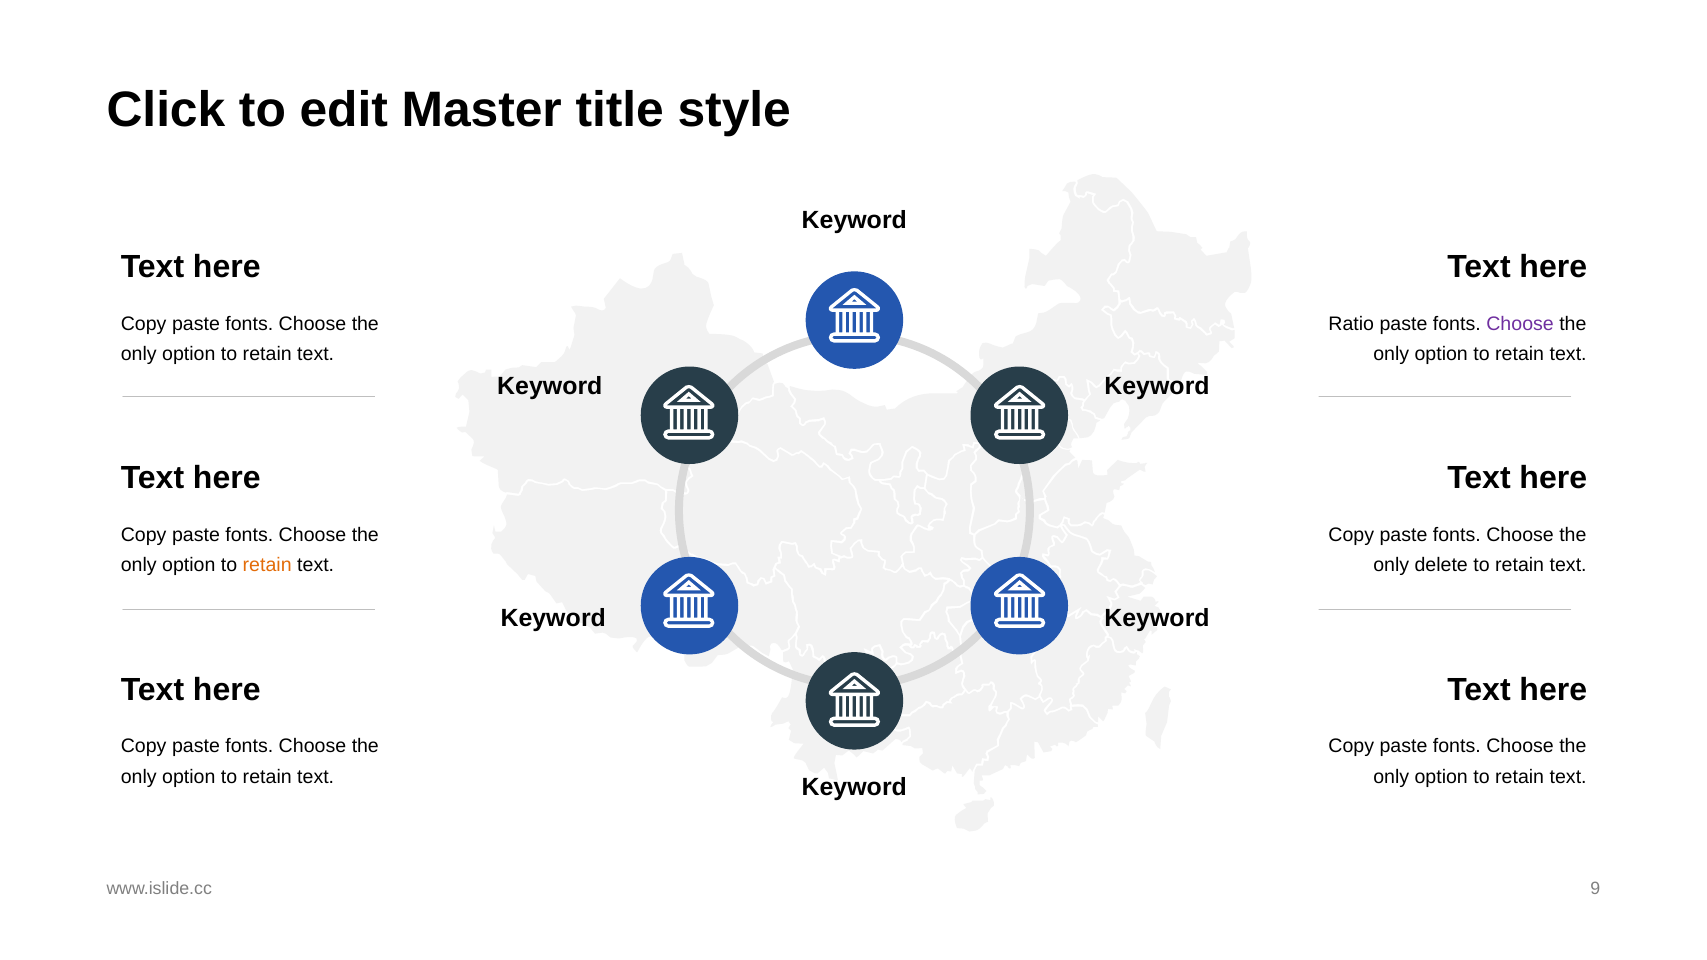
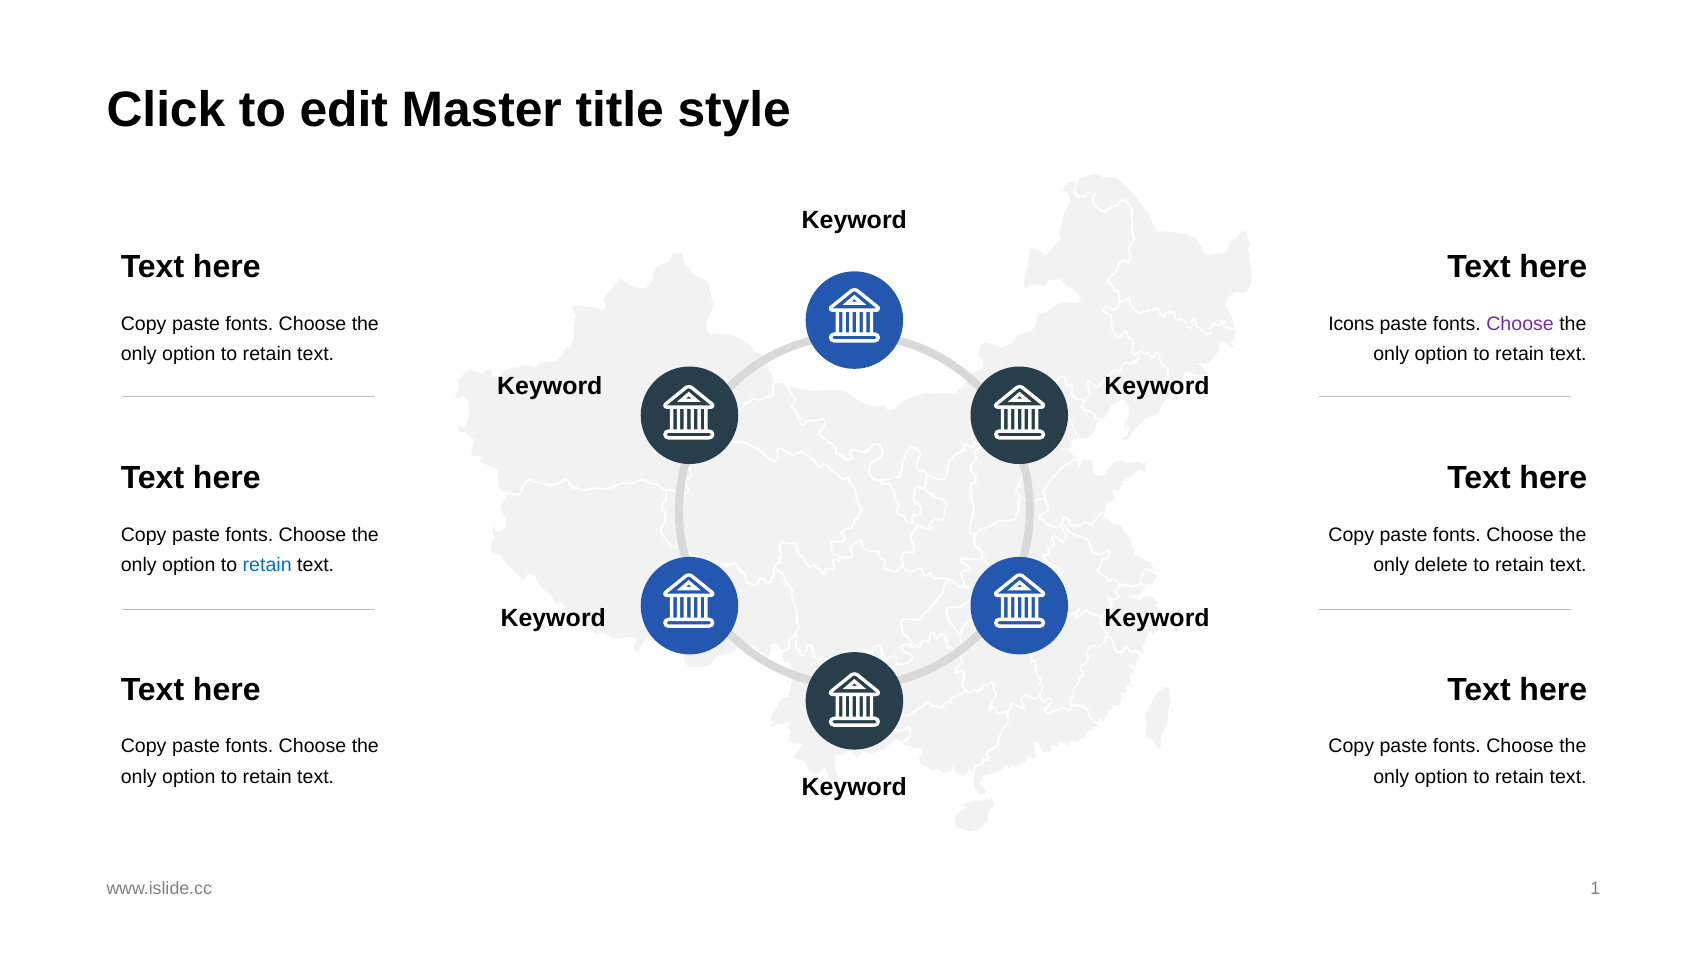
Ratio: Ratio -> Icons
retain at (267, 566) colour: orange -> blue
9: 9 -> 1
